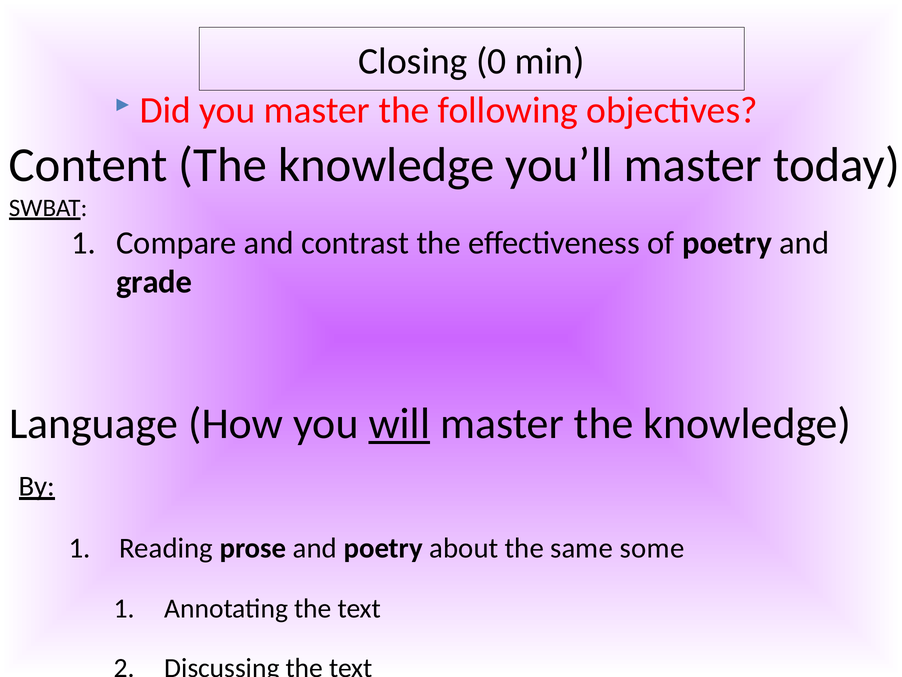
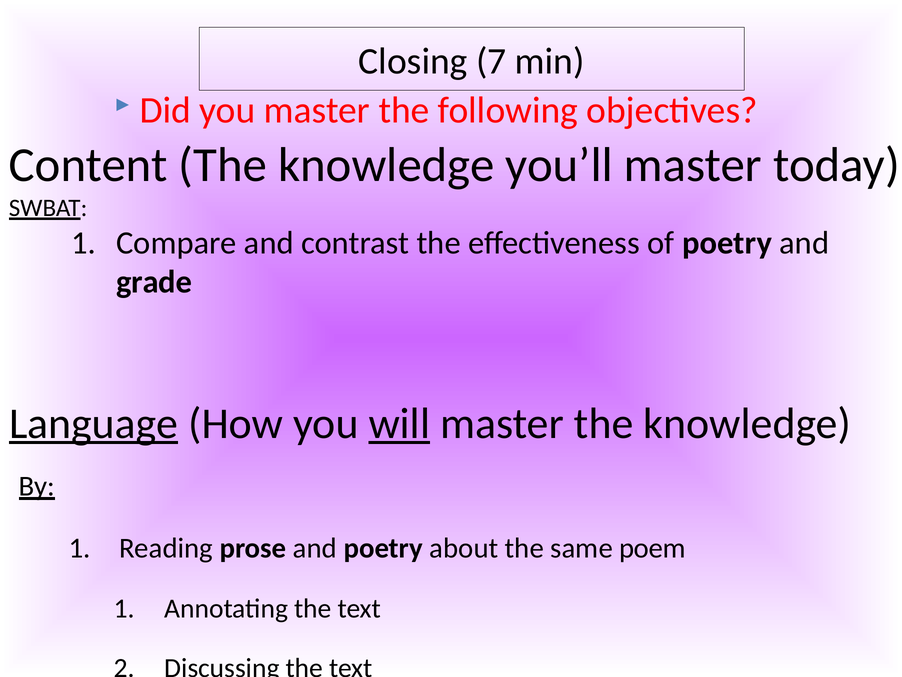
0: 0 -> 7
Language underline: none -> present
some: some -> poem
